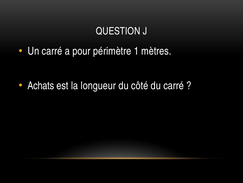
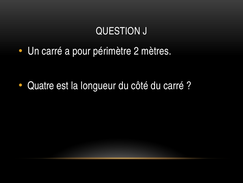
1: 1 -> 2
Achats: Achats -> Quatre
